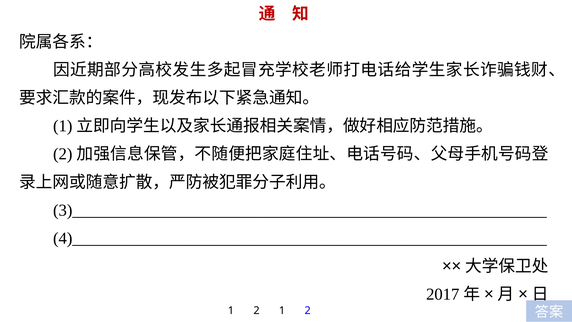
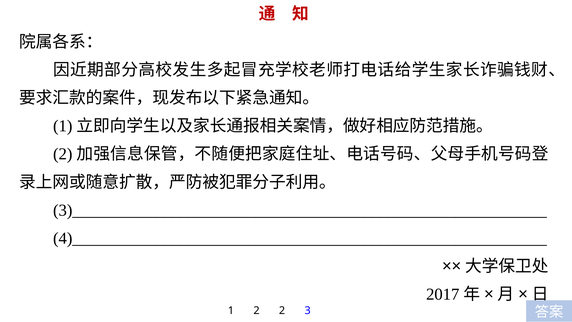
2 1: 1 -> 2
1 2: 2 -> 3
